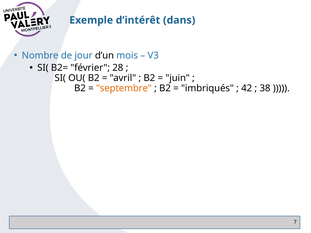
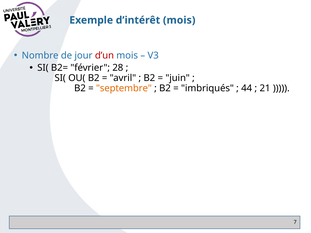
d’intérêt dans: dans -> mois
d’un colour: black -> red
42: 42 -> 44
38: 38 -> 21
